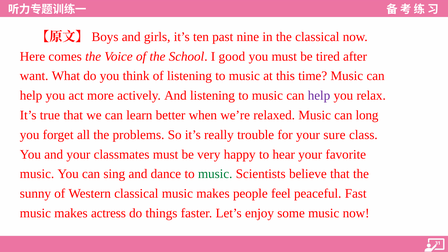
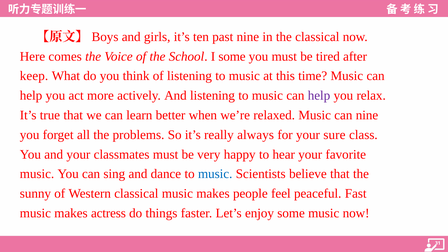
I good: good -> some
want: want -> keep
can long: long -> nine
trouble: trouble -> always
music at (215, 174) colour: green -> blue
